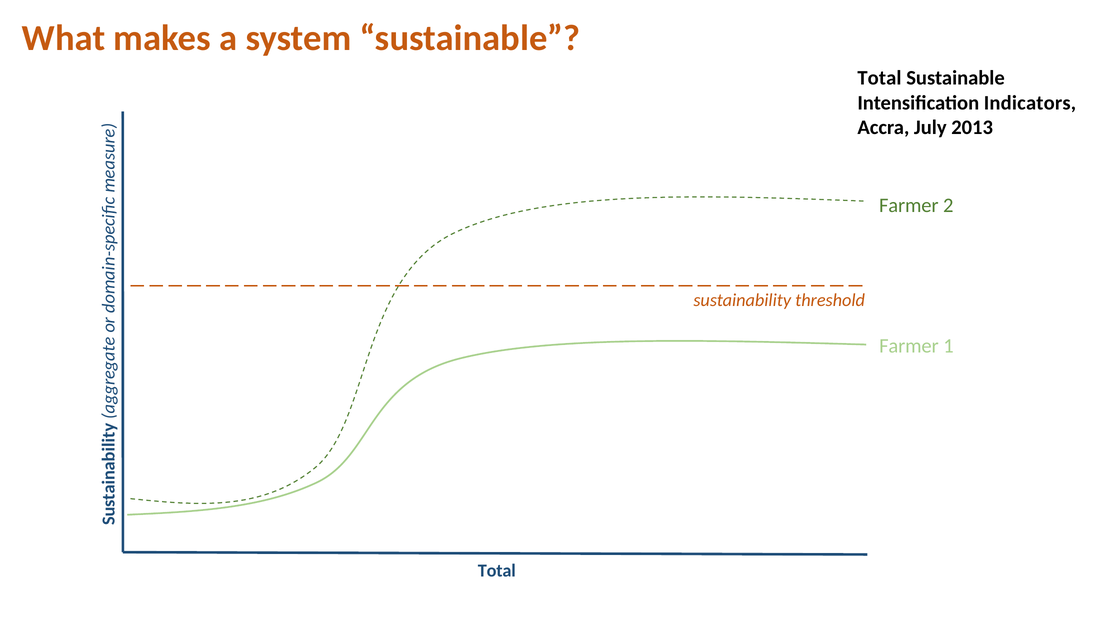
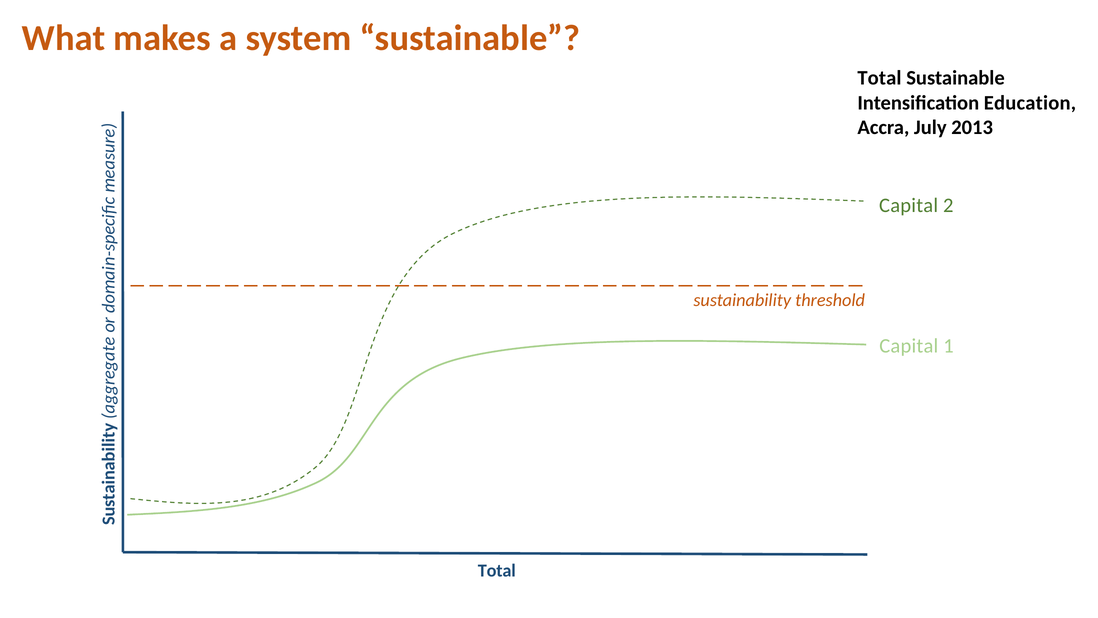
Indicators: Indicators -> Education
Farmer at (909, 205): Farmer -> Capital
Farmer at (909, 346): Farmer -> Capital
